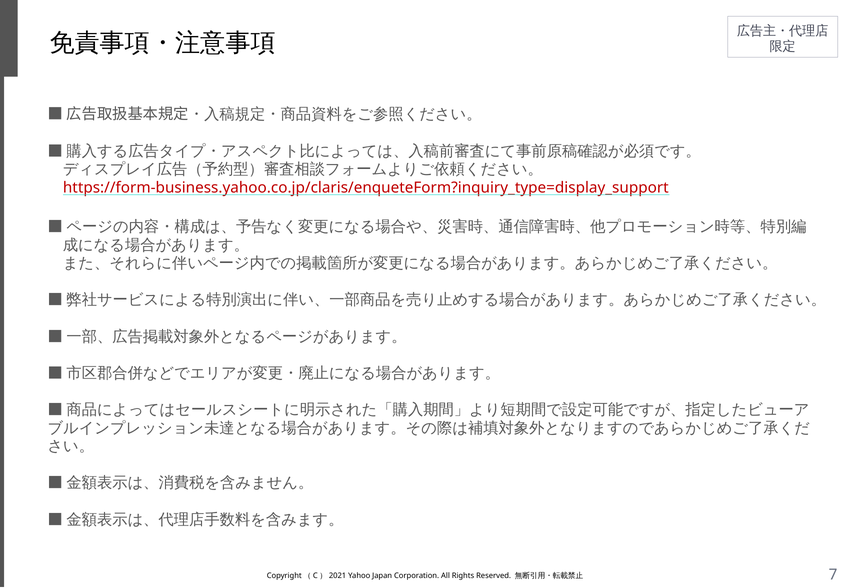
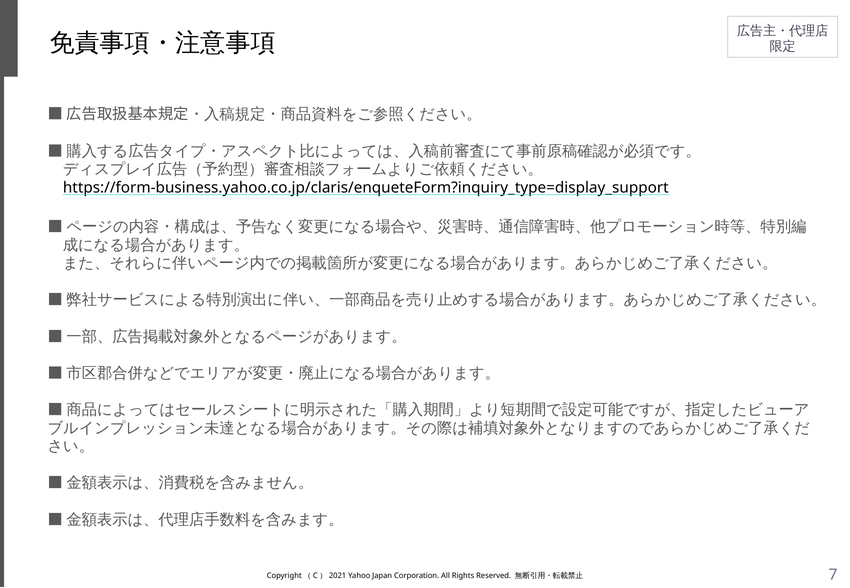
https://form-business.yahoo.co.jp/claris/enqueteForm?inquiry_type=display_support colour: red -> black
